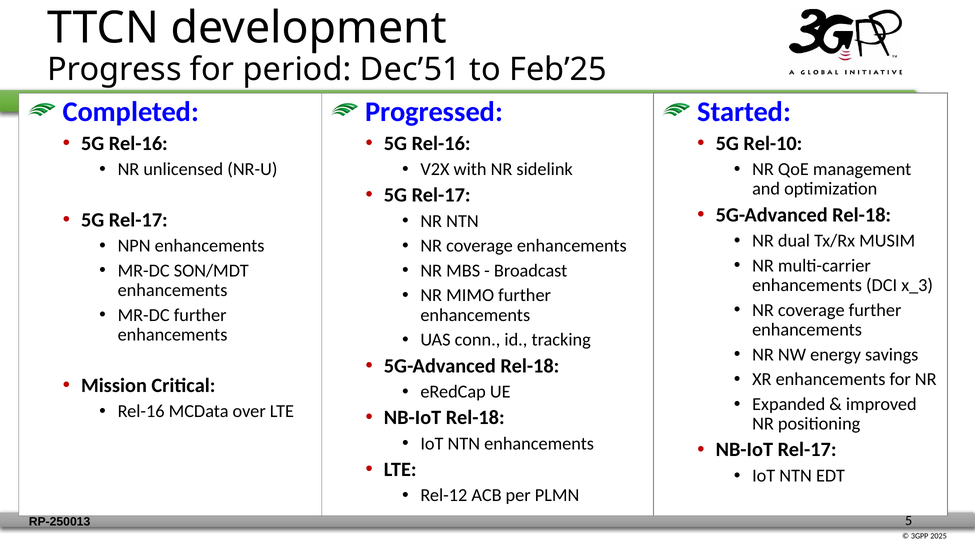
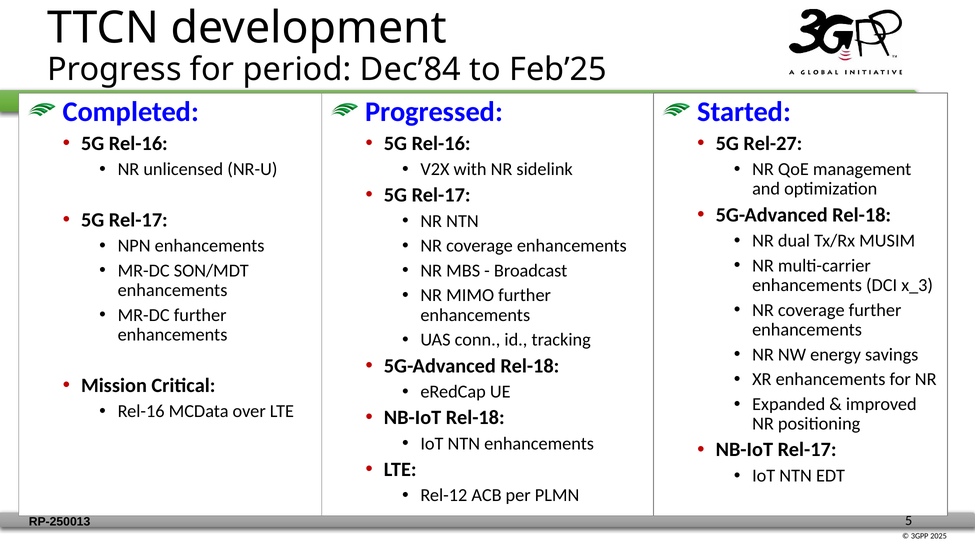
Dec’51: Dec’51 -> Dec’84
Rel-10: Rel-10 -> Rel-27
